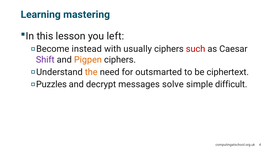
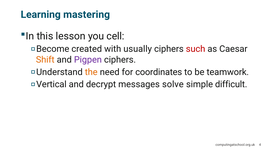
left: left -> cell
instead: instead -> created
Shift colour: purple -> orange
Pigpen colour: orange -> purple
outsmarted: outsmarted -> coordinates
ciphertext: ciphertext -> teamwork
Puzzles: Puzzles -> Vertical
